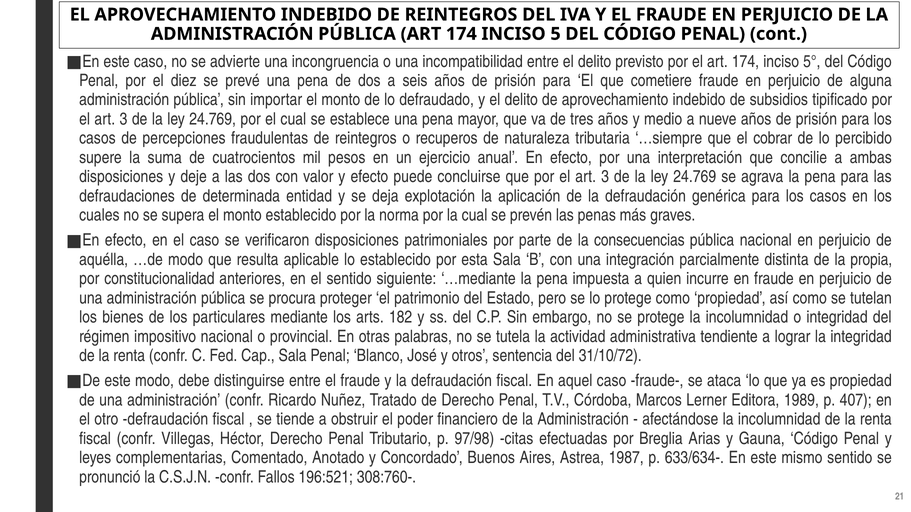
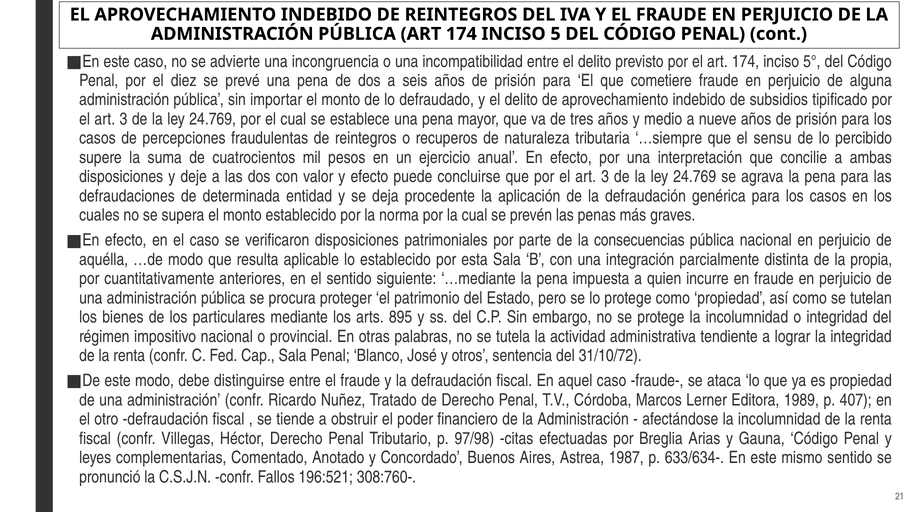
cobrar: cobrar -> sensu
explotación: explotación -> procedente
constitucionalidad: constitucionalidad -> cuantitativamente
182: 182 -> 895
